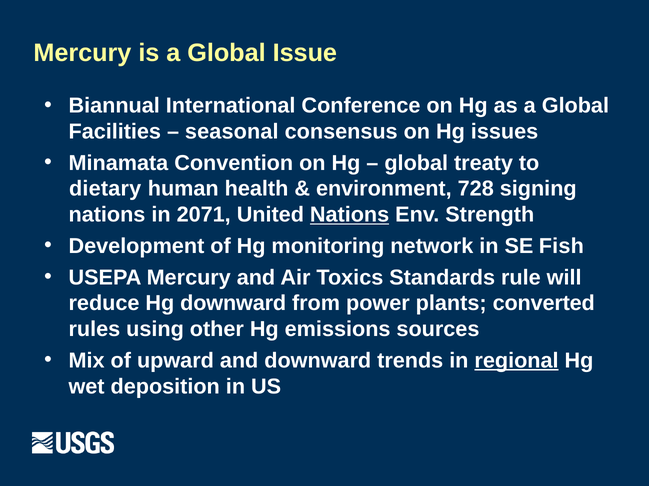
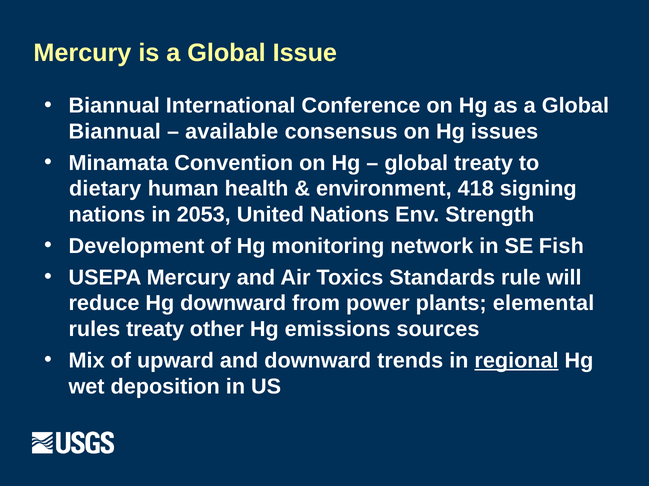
Facilities at (115, 132): Facilities -> Biannual
seasonal: seasonal -> available
728: 728 -> 418
2071: 2071 -> 2053
Nations at (350, 215) underline: present -> none
converted: converted -> elemental
rules using: using -> treaty
